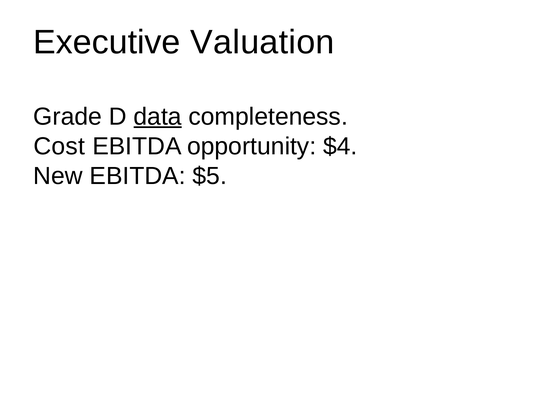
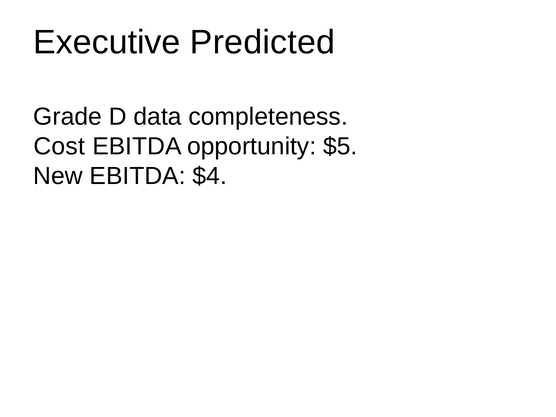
Valuation: Valuation -> Predicted
data underline: present -> none
$4: $4 -> $5
$5: $5 -> $4
